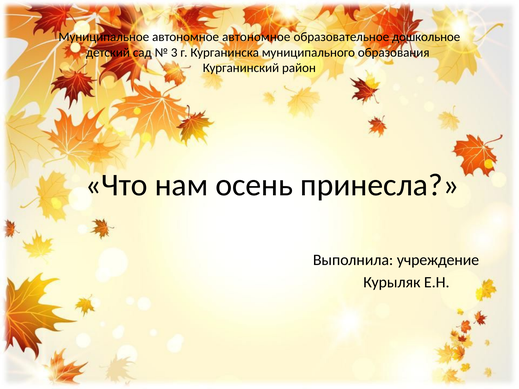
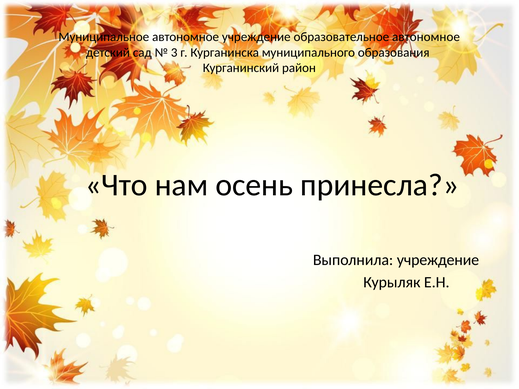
автономное автономное: автономное -> учреждение
образовательное дошкольное: дошкольное -> автономное
